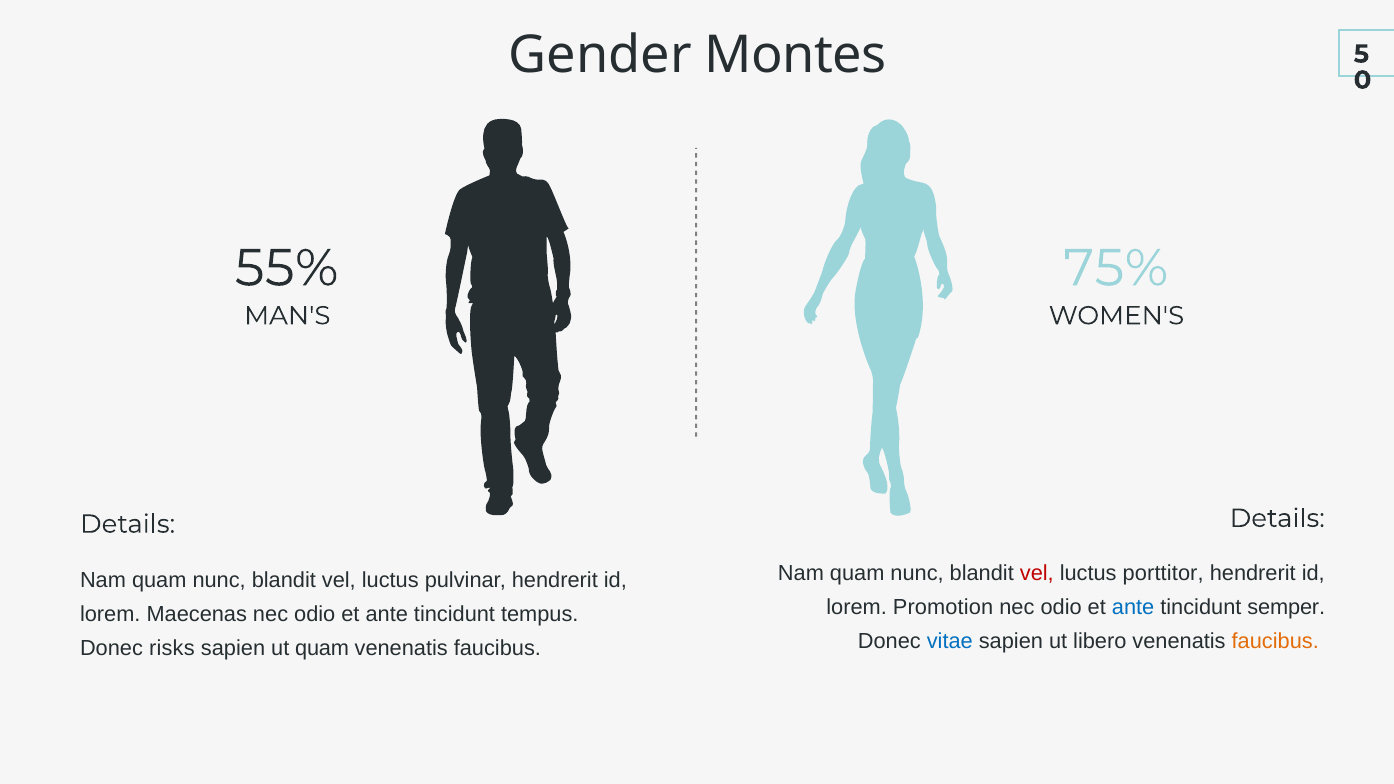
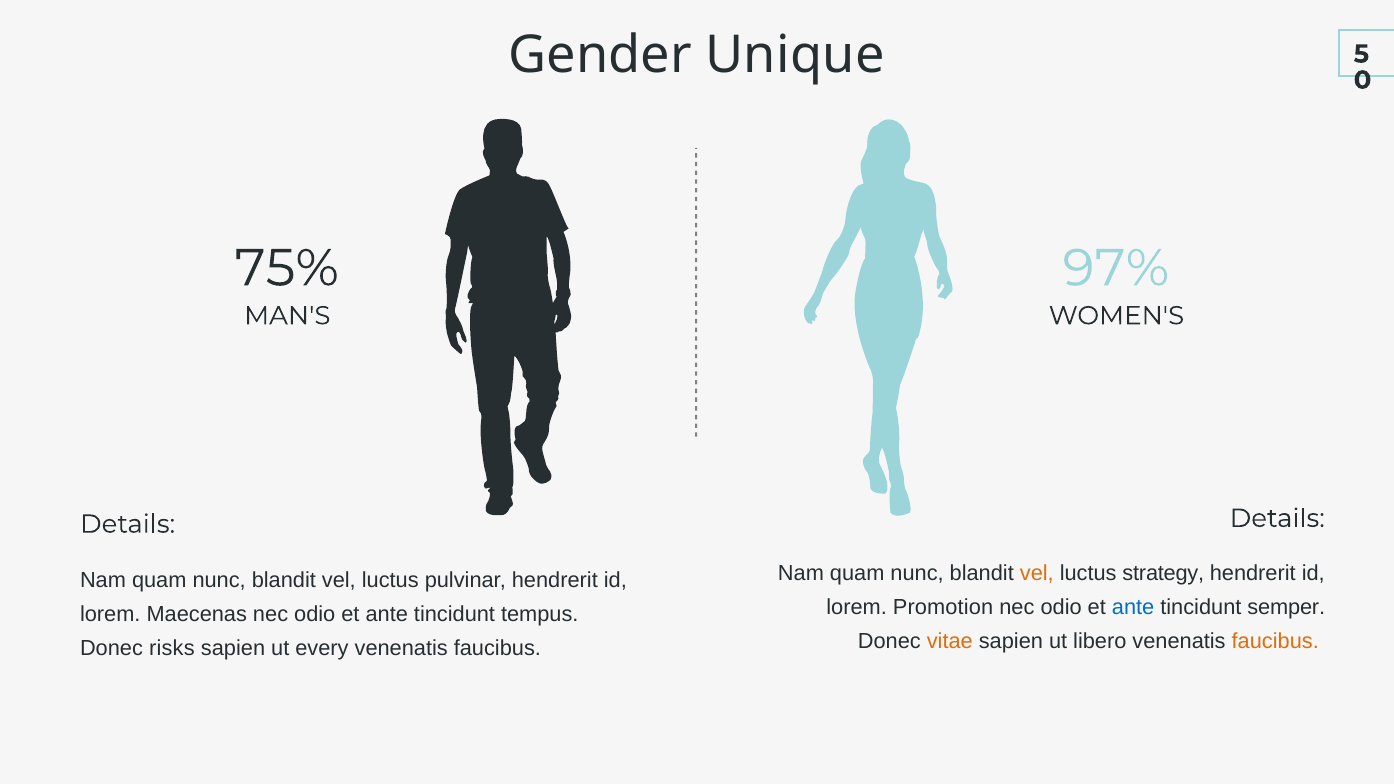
Montes: Montes -> Unique
55%: 55% -> 75%
75%: 75% -> 97%
vel at (1037, 574) colour: red -> orange
porttitor: porttitor -> strategy
vitae colour: blue -> orange
ut quam: quam -> every
